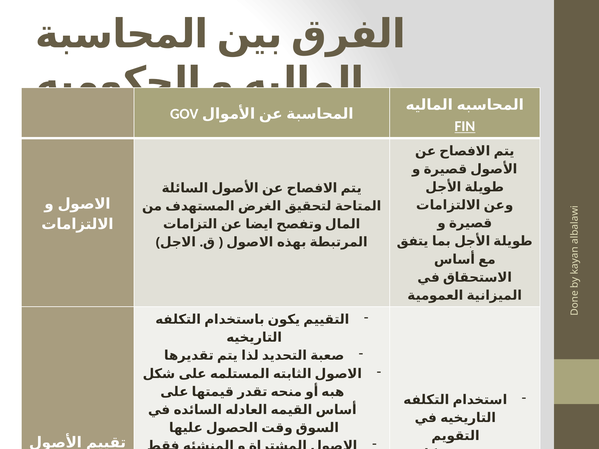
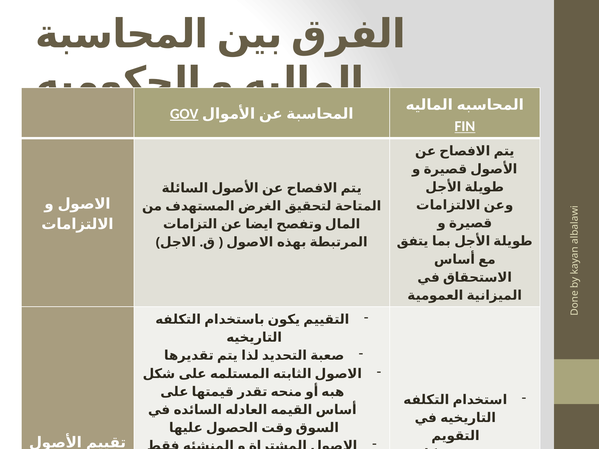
GOV underline: none -> present
